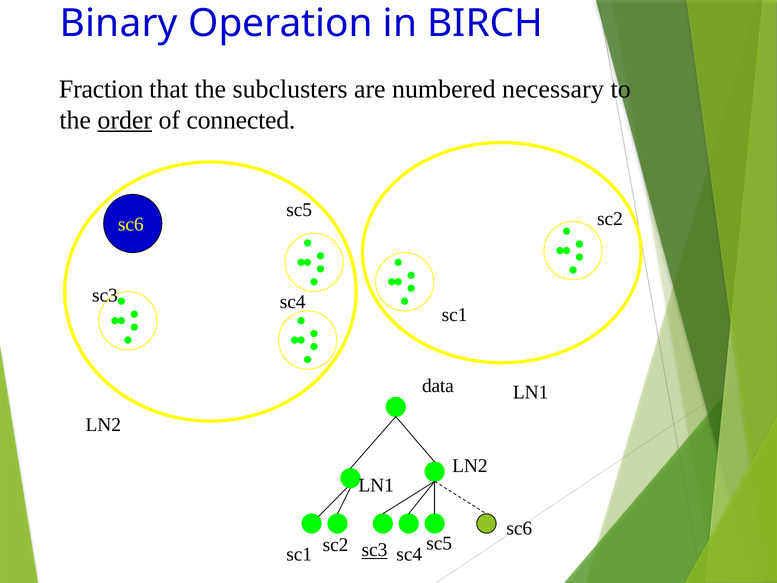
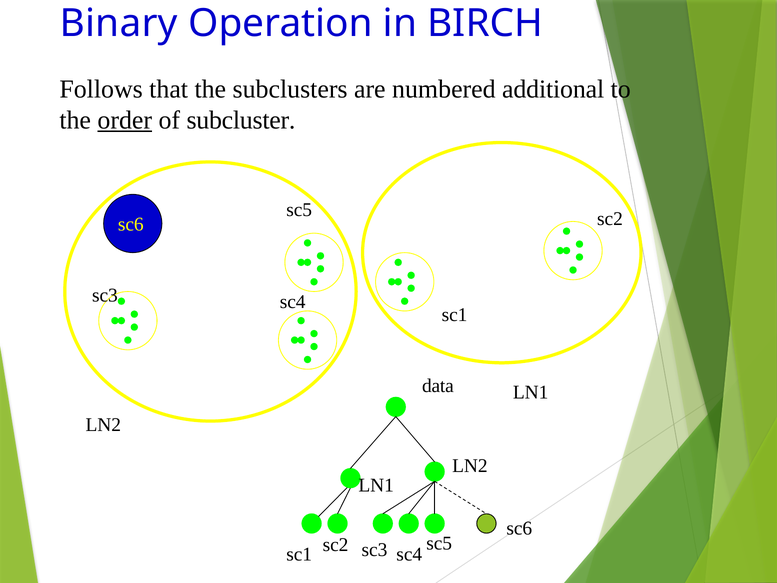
Fraction: Fraction -> Follows
necessary: necessary -> additional
connected: connected -> subcluster
sc3 at (374, 550) underline: present -> none
